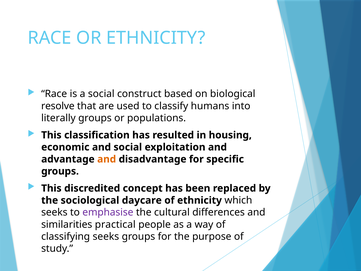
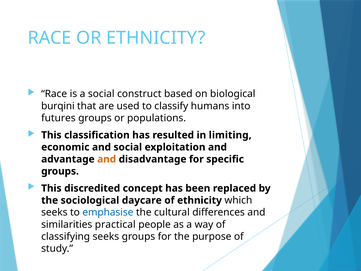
resolve: resolve -> burqini
literally: literally -> futures
housing: housing -> limiting
emphasise colour: purple -> blue
